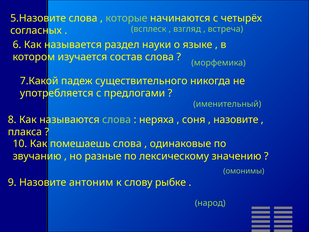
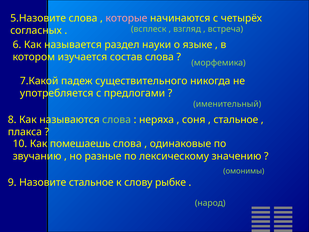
которые colour: light green -> pink
назовите at (236, 119): назовите -> стальное
Назовите антоним: антоним -> стальное
